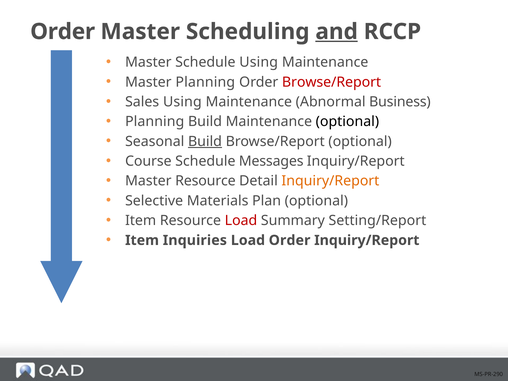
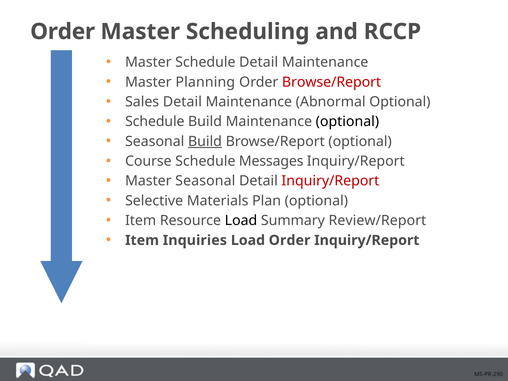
and underline: present -> none
Schedule Using: Using -> Detail
Sales Using: Using -> Detail
Abnormal Business: Business -> Optional
Planning at (155, 122): Planning -> Schedule
Master Resource: Resource -> Seasonal
Inquiry/Report at (330, 181) colour: orange -> red
Load at (241, 221) colour: red -> black
Setting/Report: Setting/Report -> Review/Report
